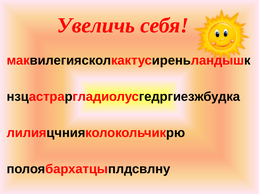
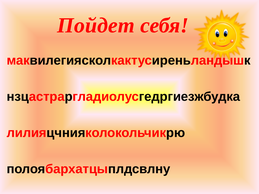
Увеличь: Увеличь -> Пойдет
